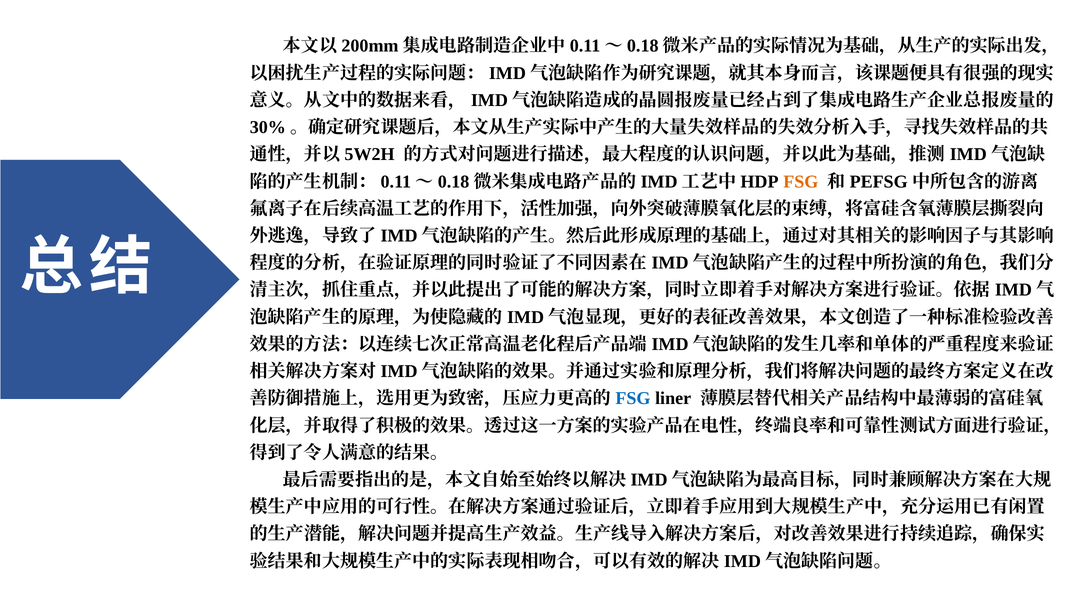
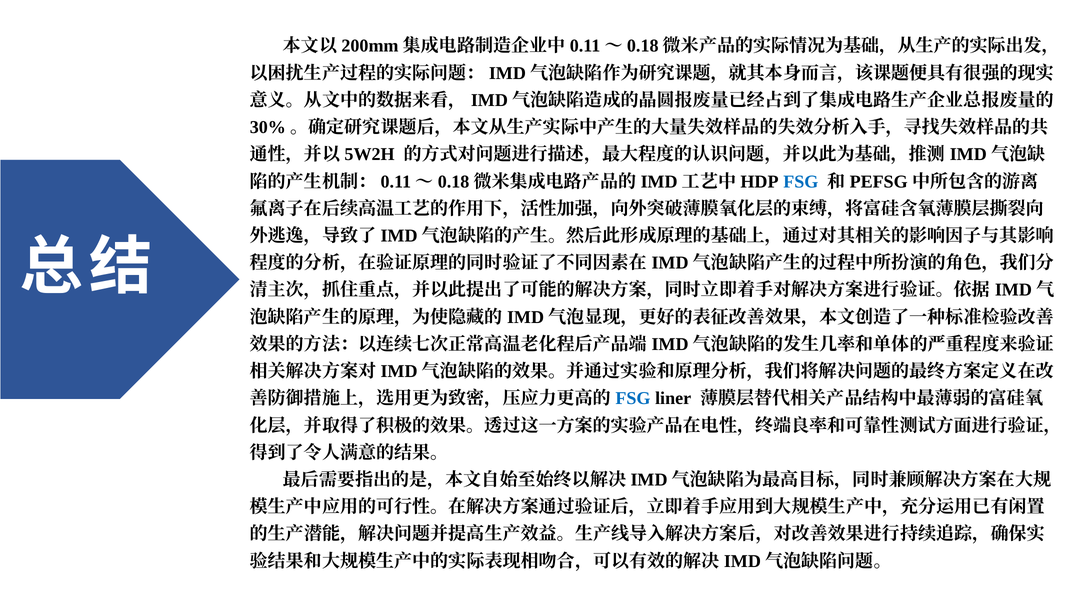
FSG at (801, 181) colour: orange -> blue
